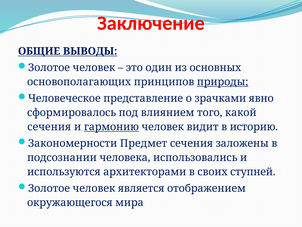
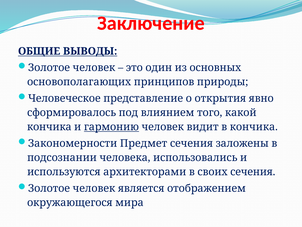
природы underline: present -> none
зрачками: зрачками -> открытия
сечения at (49, 127): сечения -> кончика
в историю: историю -> кончика
своих ступней: ступней -> сечения
